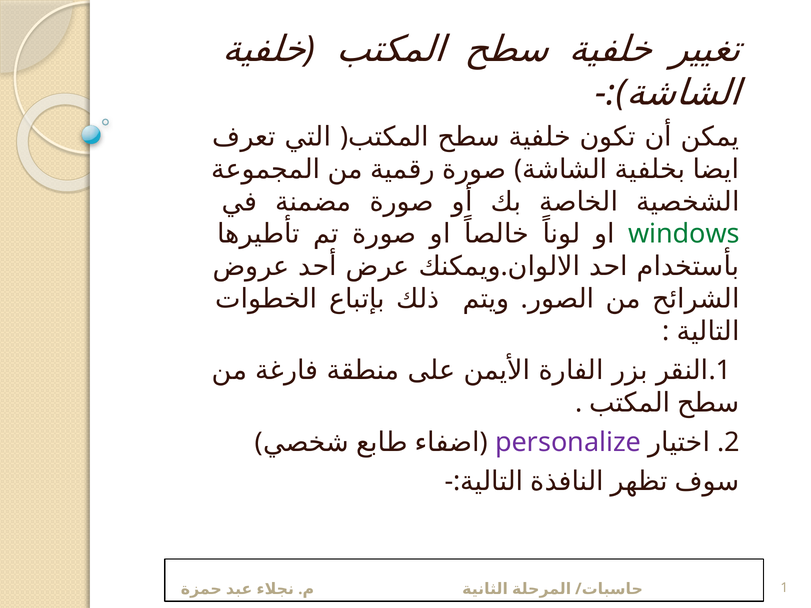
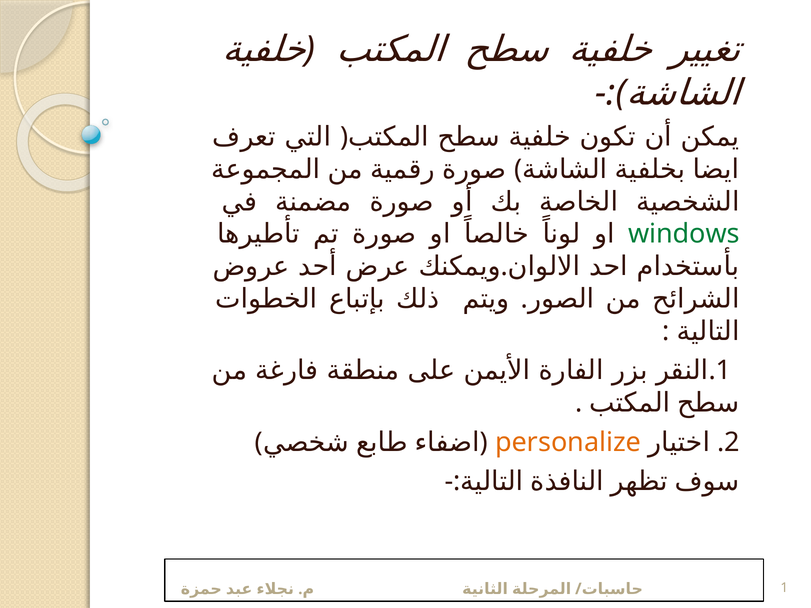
personalize colour: purple -> orange
